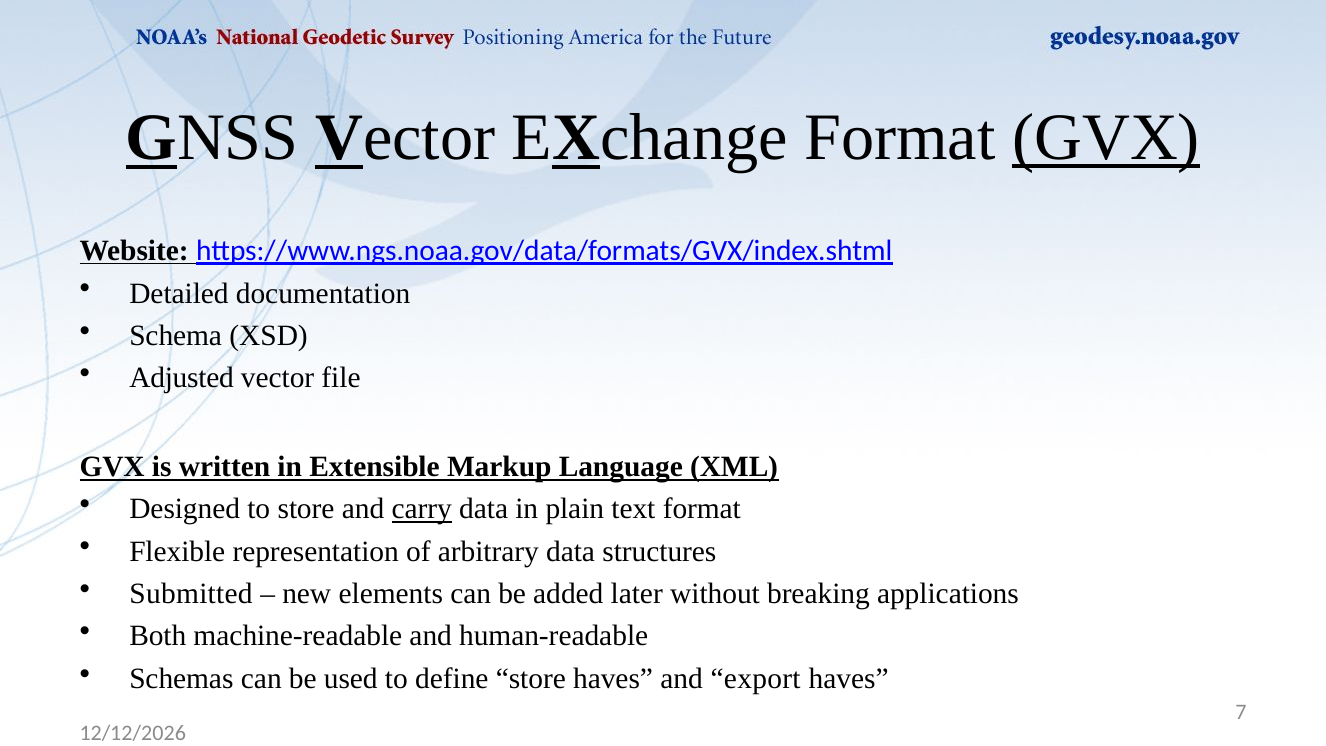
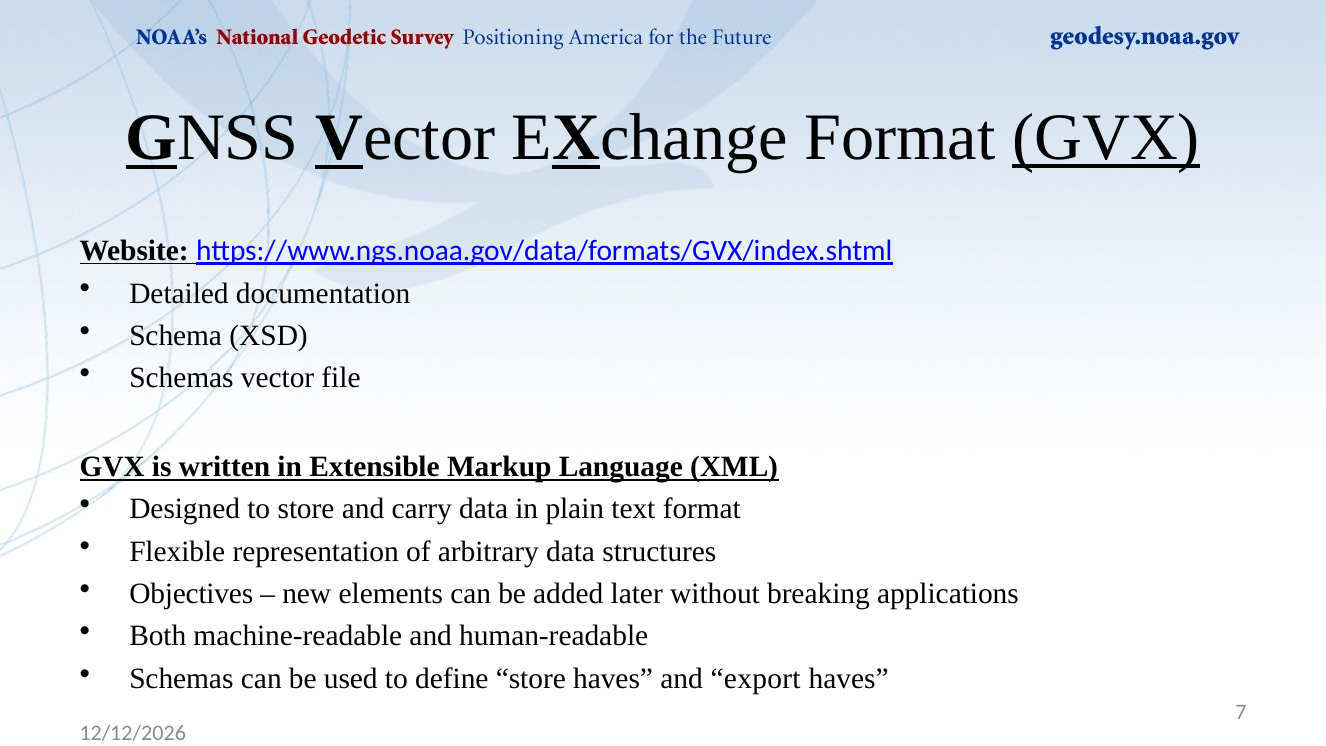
Adjusted at (182, 378): Adjusted -> Schemas
carry underline: present -> none
Submitted: Submitted -> Objectives
